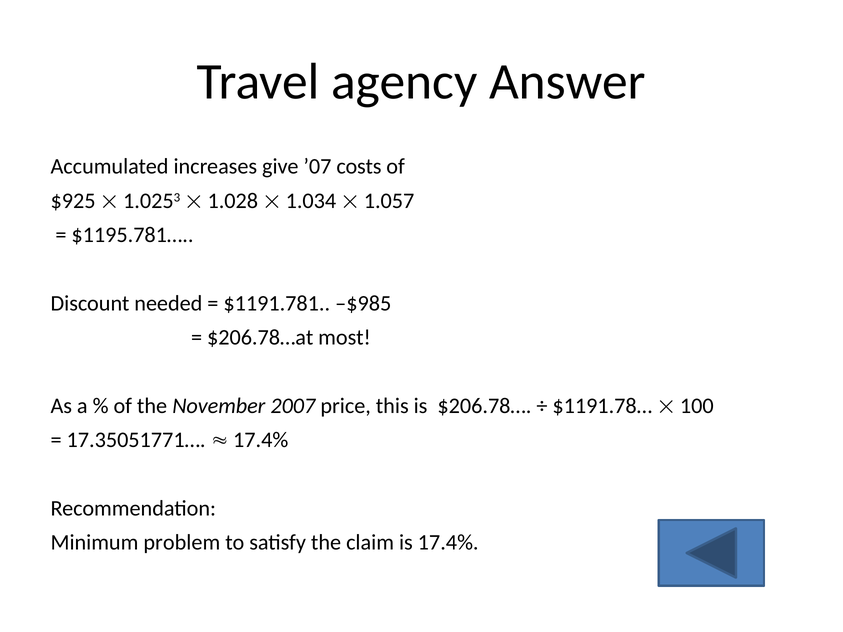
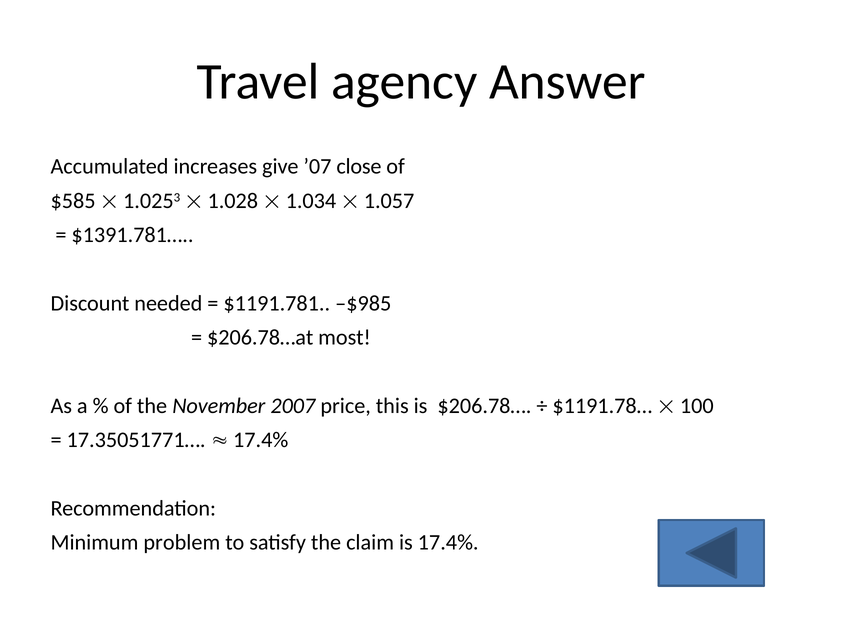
costs: costs -> close
$925: $925 -> $585
$1195.781…: $1195.781… -> $1391.781…
